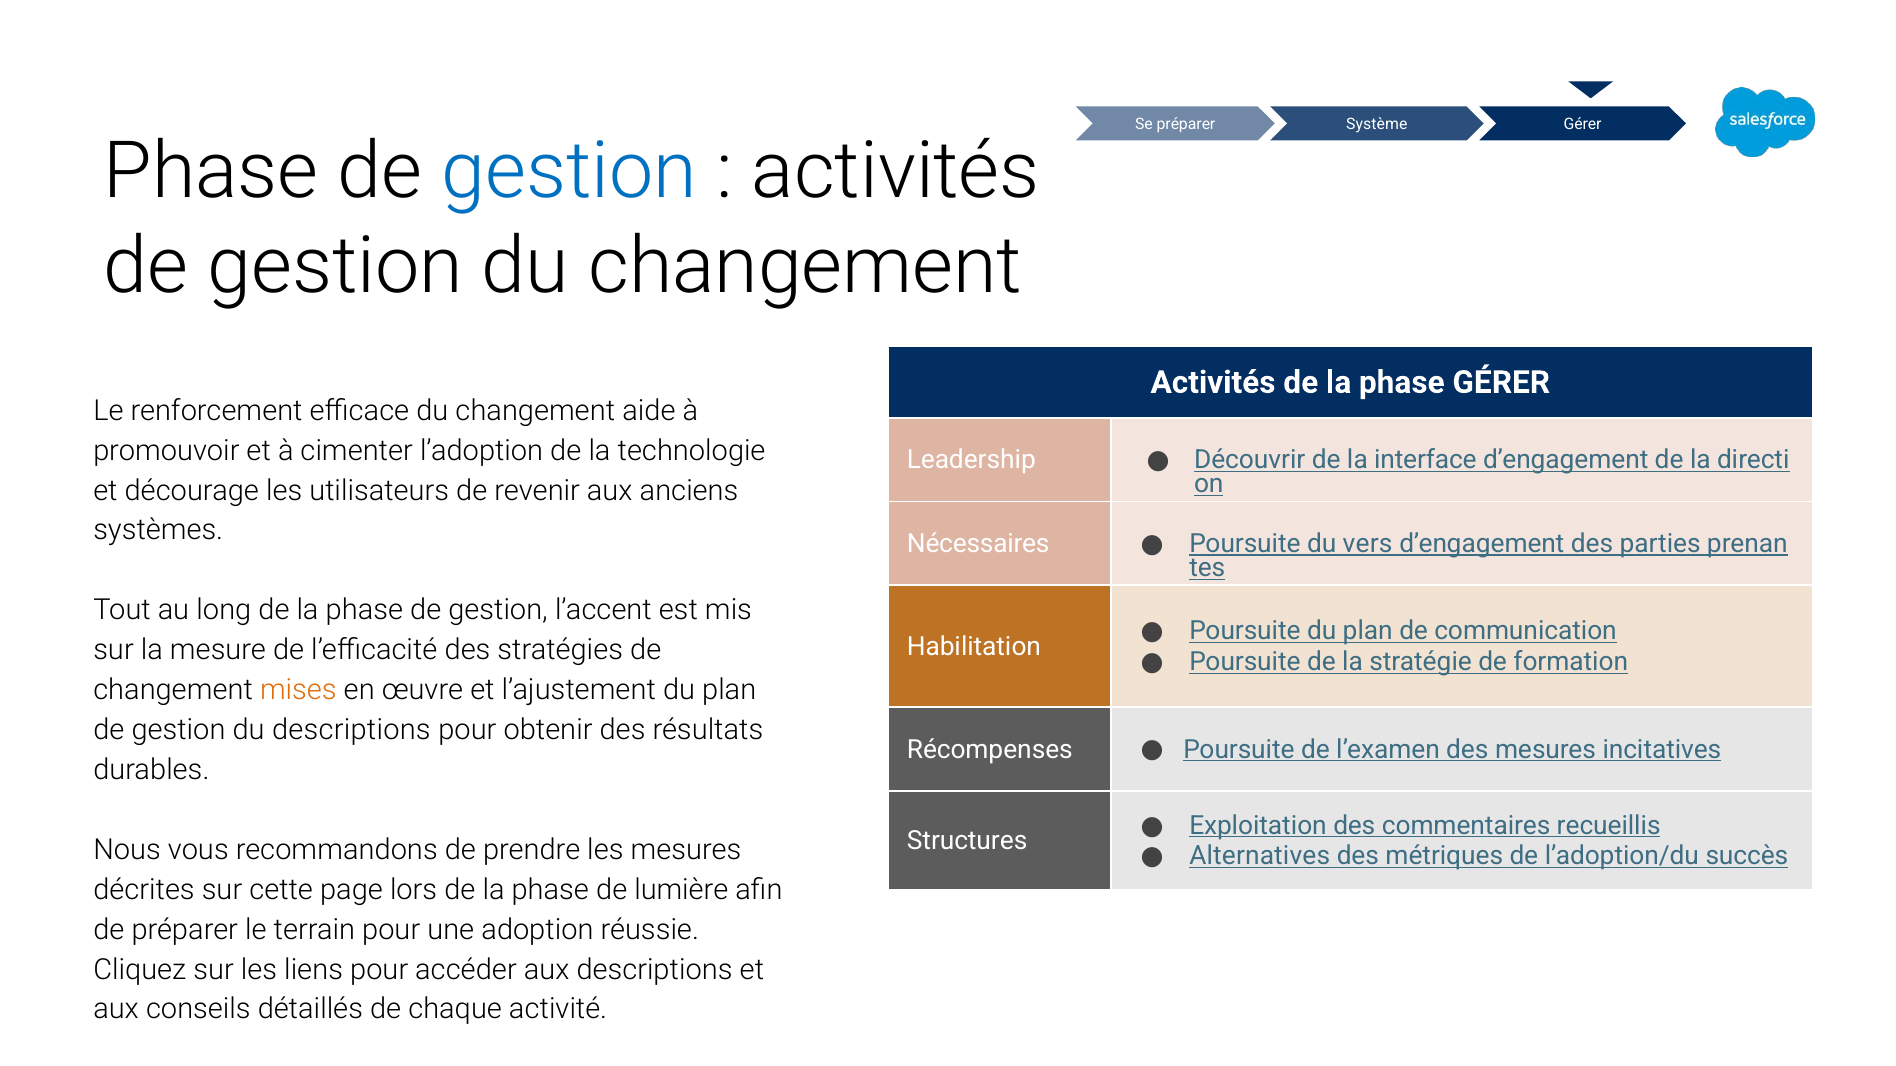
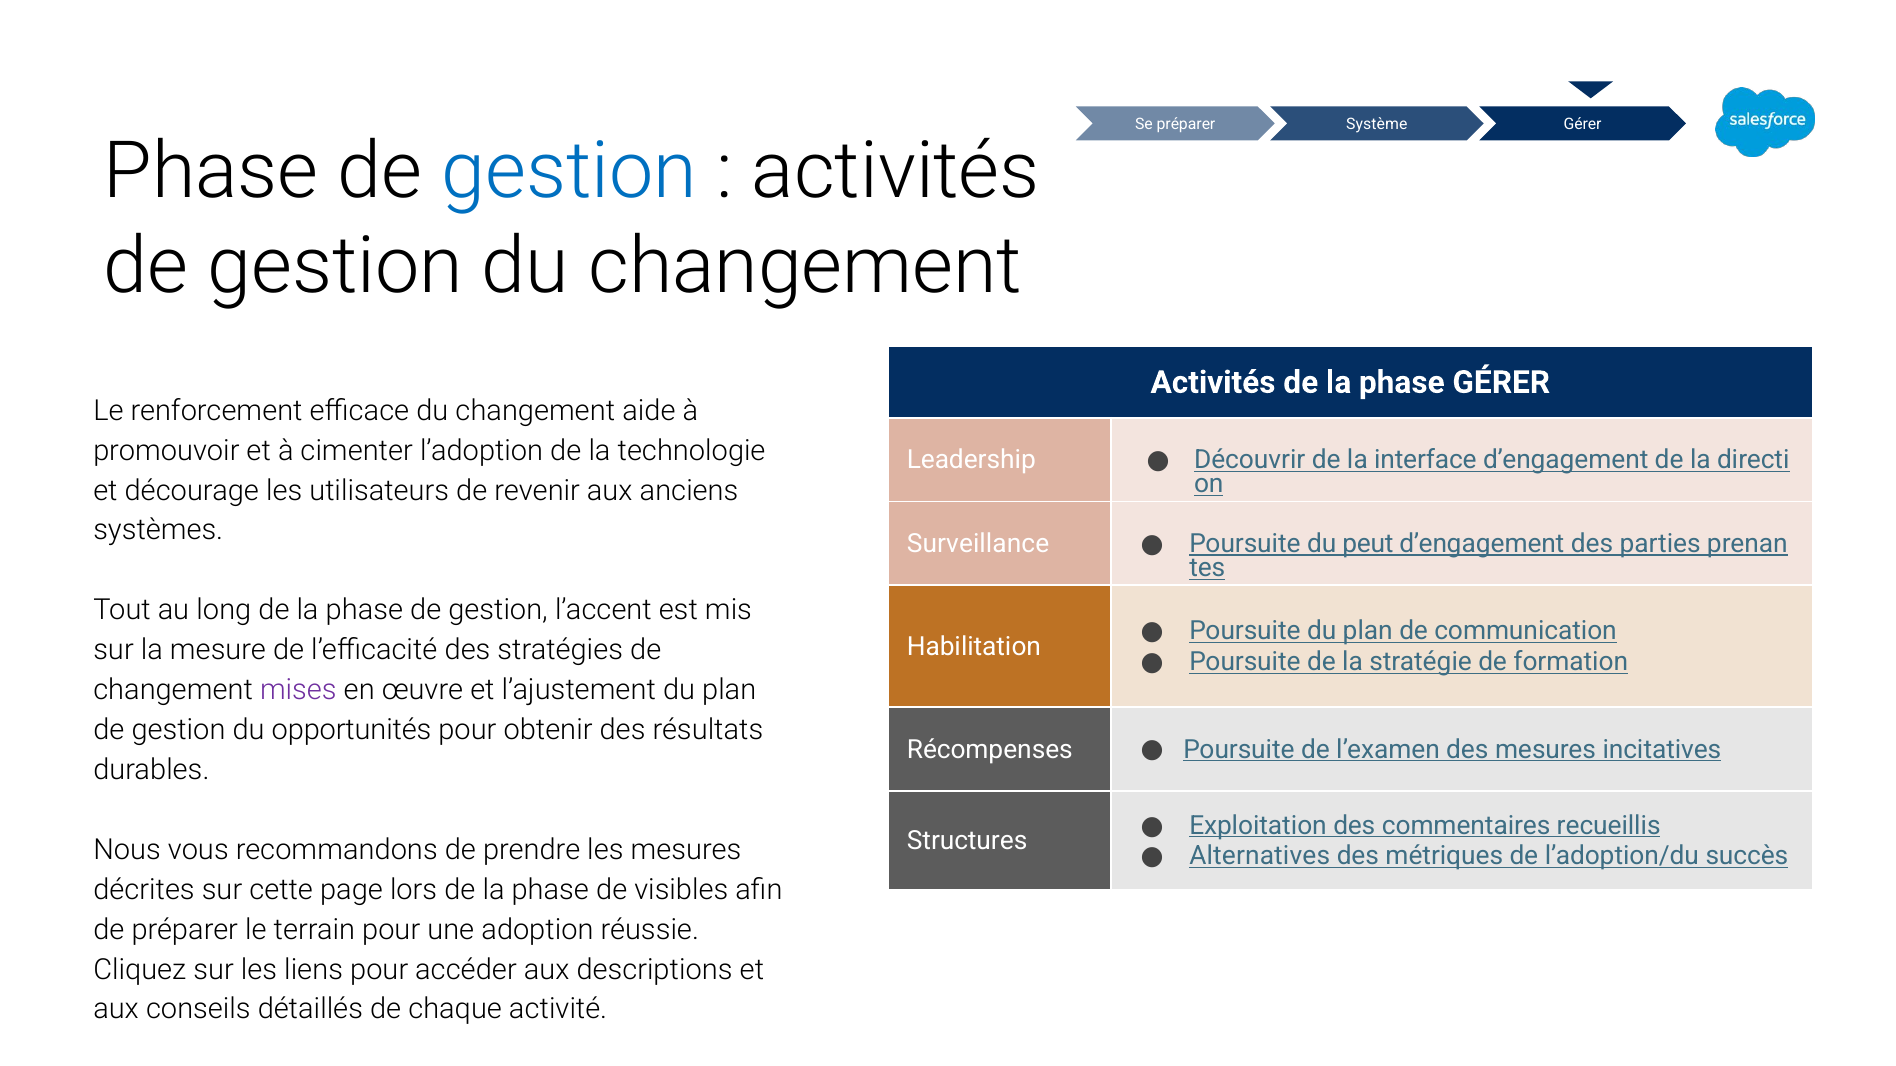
Nécessaires: Nécessaires -> Surveillance
vers: vers -> peut
mises colour: orange -> purple
du descriptions: descriptions -> opportunités
lumière: lumière -> visibles
